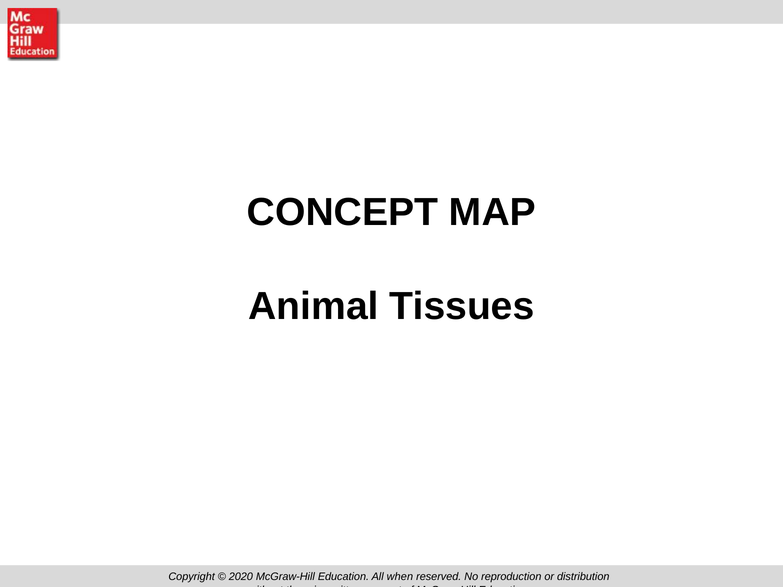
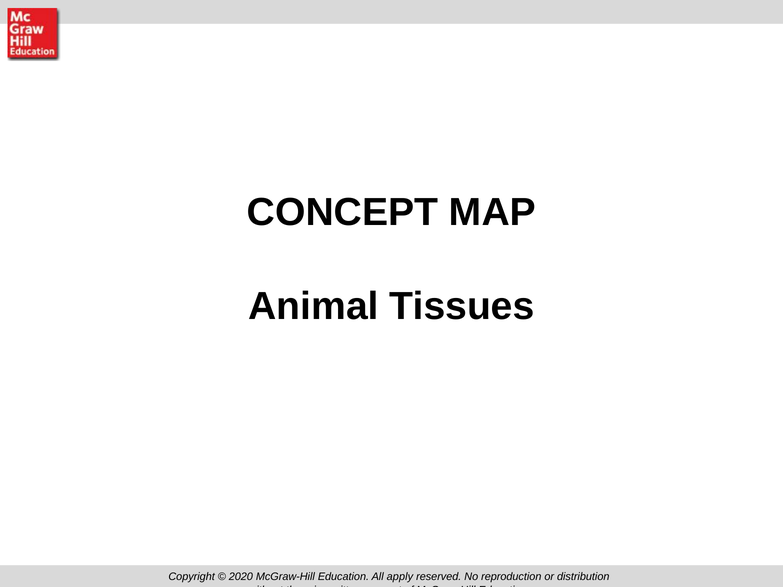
when: when -> apply
